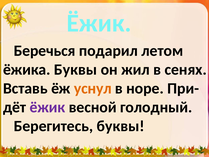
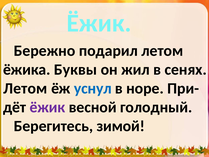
Беречься: Беречься -> Бережно
Вставь at (25, 88): Вставь -> Летом
уснул colour: orange -> blue
Берегитесь буквы: буквы -> зимой
